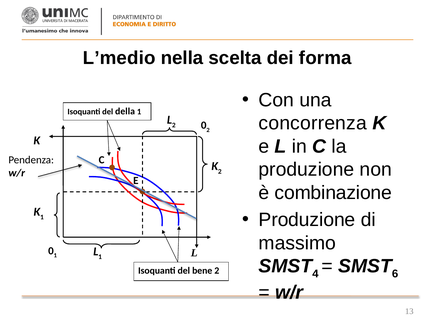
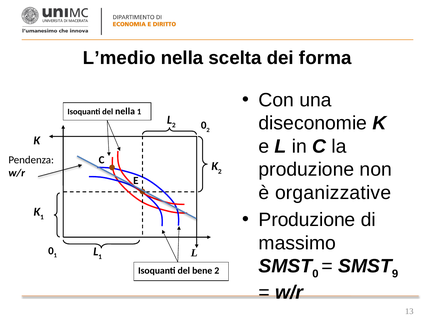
del della: della -> nella
concorrenza: concorrenza -> diseconomie
combinazione: combinazione -> organizzative
4 at (315, 274): 4 -> 0
6: 6 -> 9
